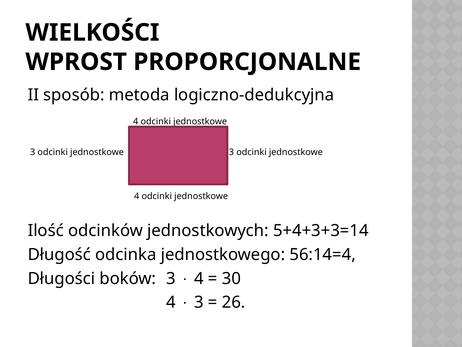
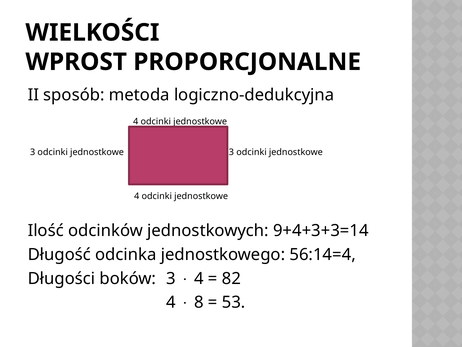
5+4+3+3=14: 5+4+3+3=14 -> 9+4+3+3=14
30: 30 -> 82
3 at (199, 302): 3 -> 8
26: 26 -> 53
